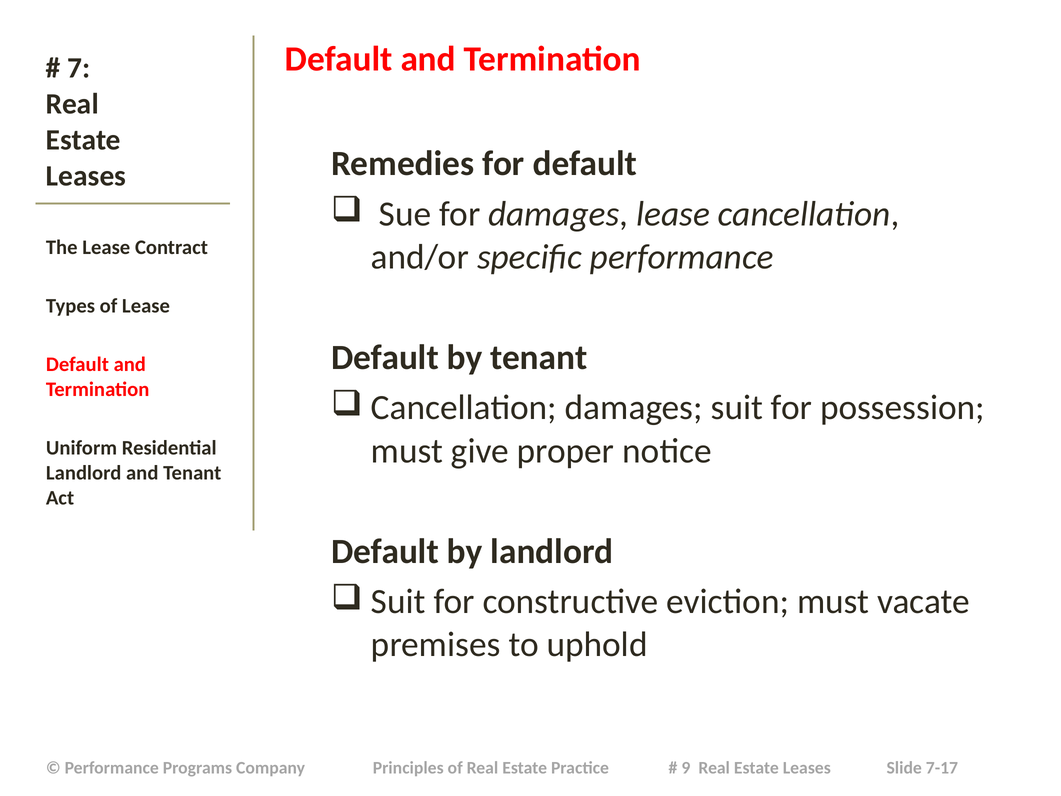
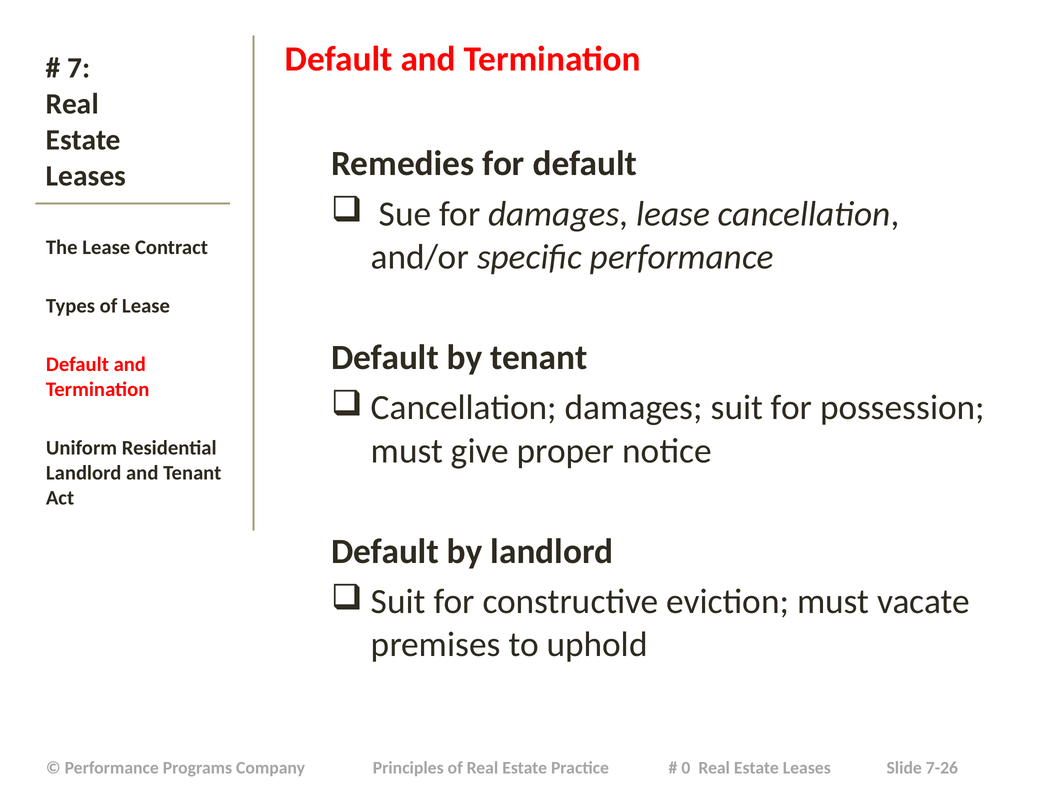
9: 9 -> 0
7-17: 7-17 -> 7-26
